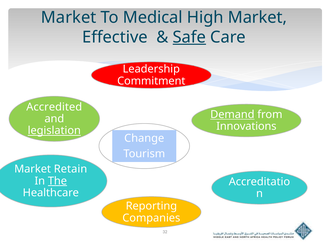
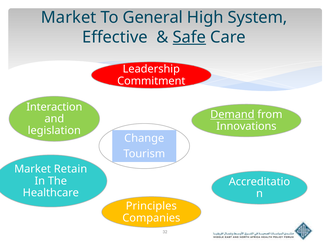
Medical: Medical -> General
High Market: Market -> System
Accredited: Accredited -> Interaction
legislation underline: present -> none
The underline: present -> none
Reporting: Reporting -> Principles
